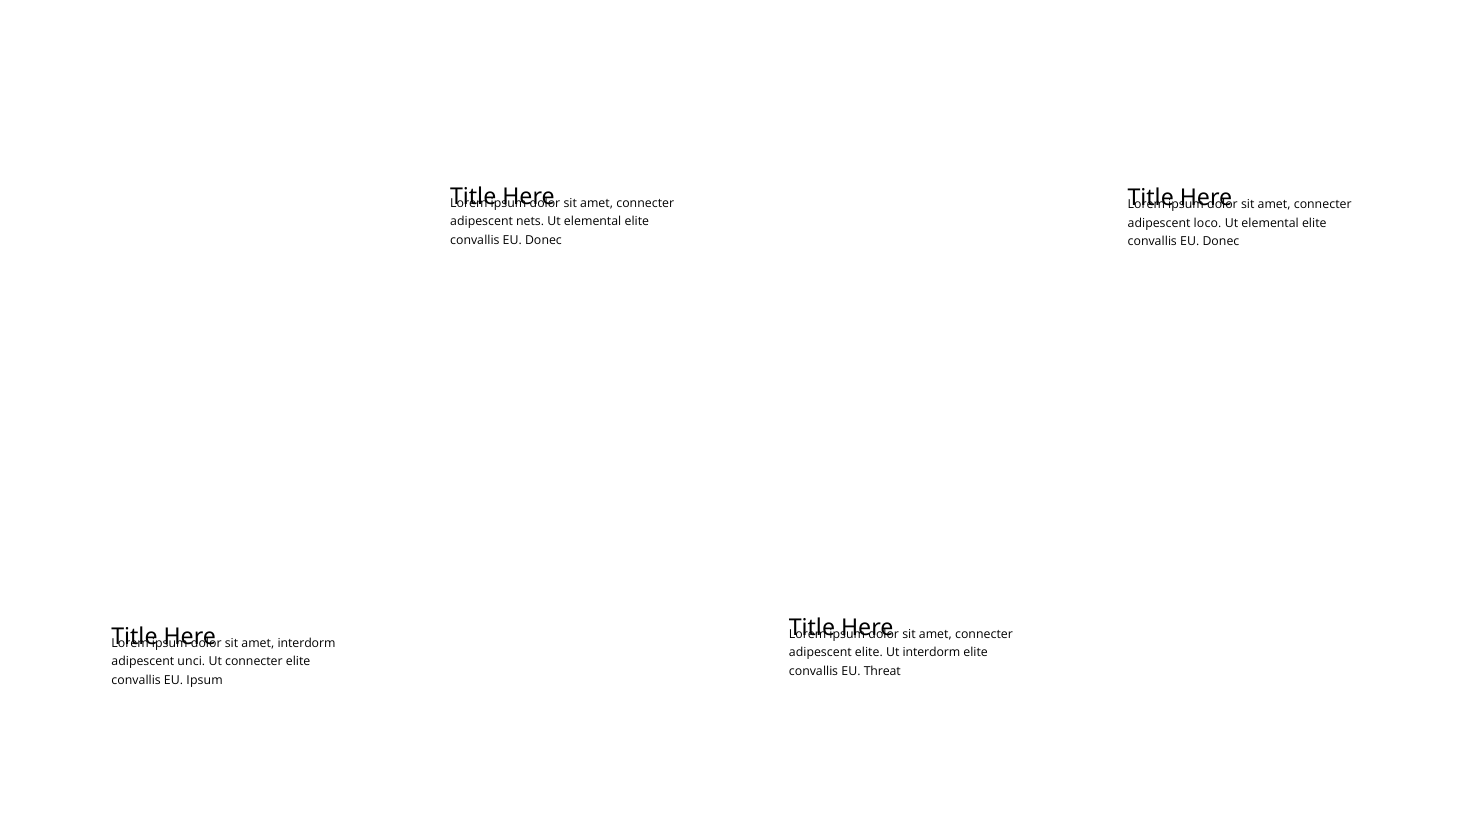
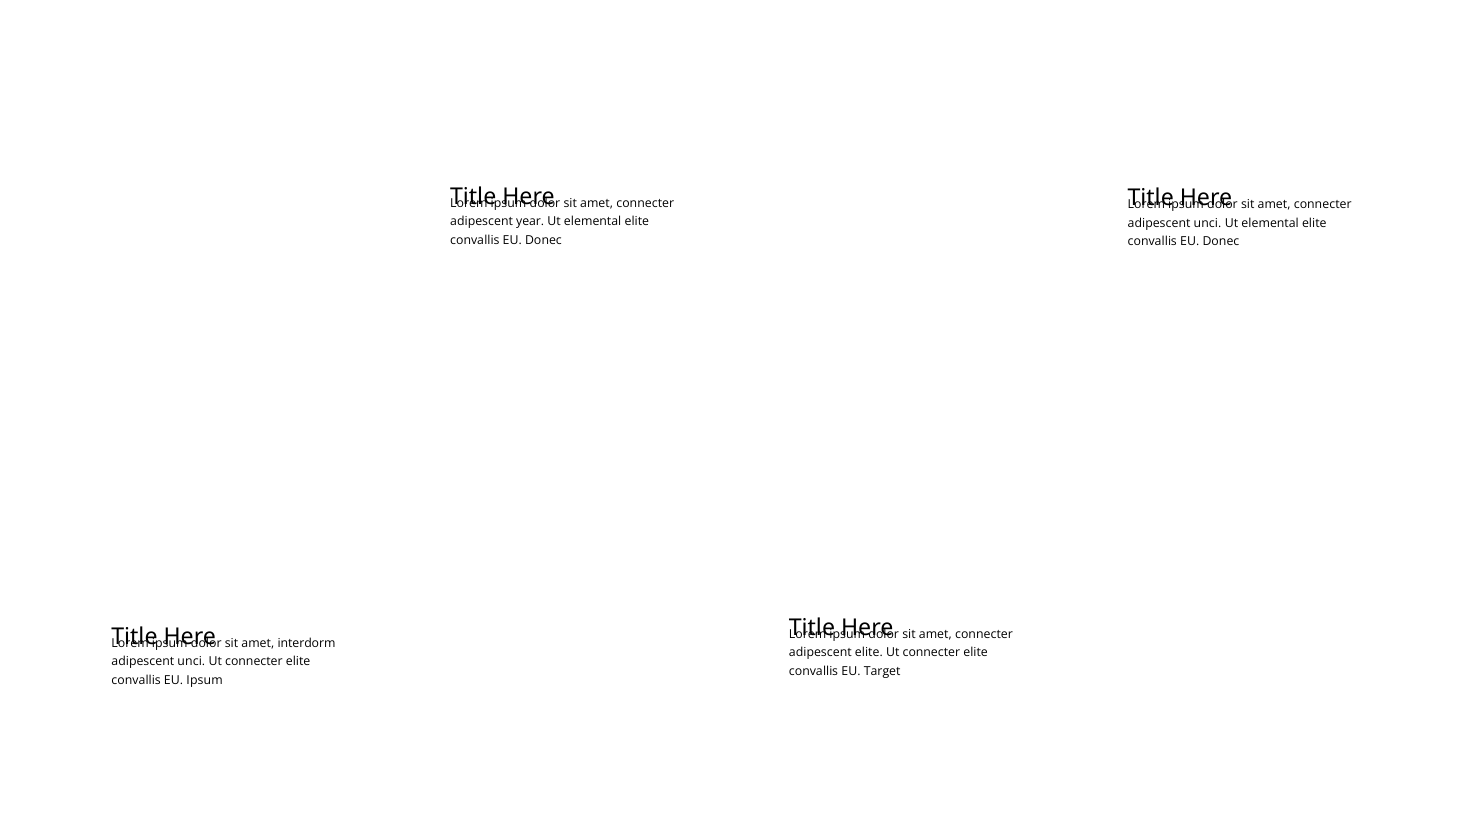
nets: nets -> year
loco at (1208, 223): loco -> unci
elite Ut interdorm: interdorm -> connecter
Threat: Threat -> Target
